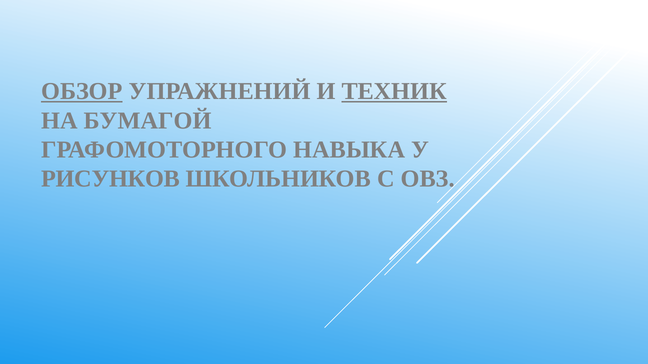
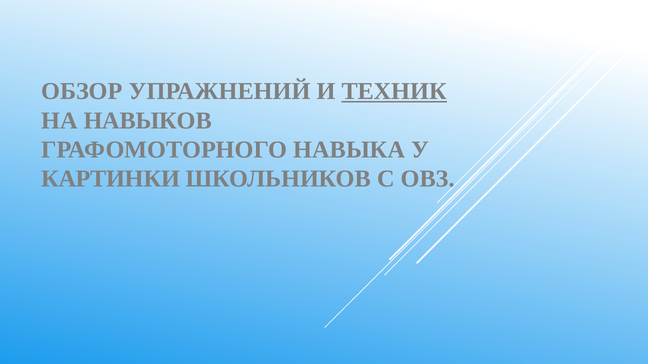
ОБЗОР underline: present -> none
БУМАГОЙ: БУМАГОЙ -> НАВЫКОВ
РИСУНКОВ: РИСУНКОВ -> КАРТИНКИ
